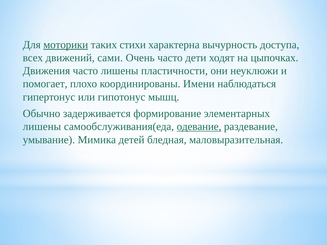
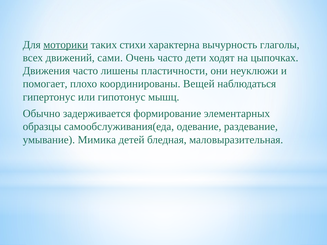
доступа: доступа -> глаголы
Имени: Имени -> Вещей
лишены at (42, 127): лишены -> образцы
одевание underline: present -> none
